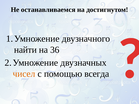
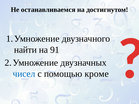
36: 36 -> 91
чисел colour: orange -> blue
всегда: всегда -> кроме
